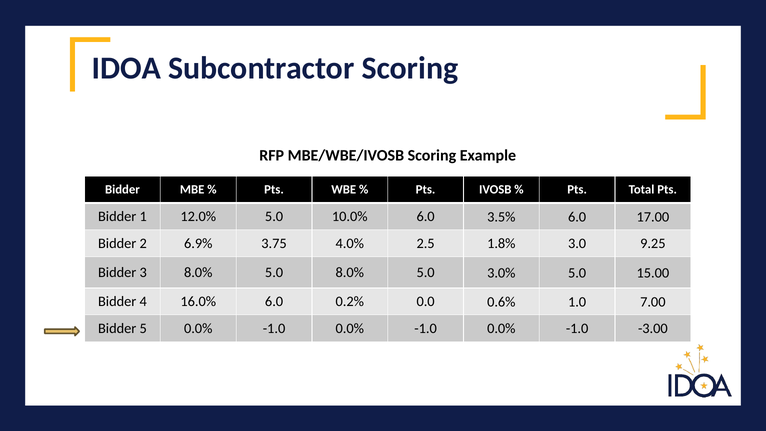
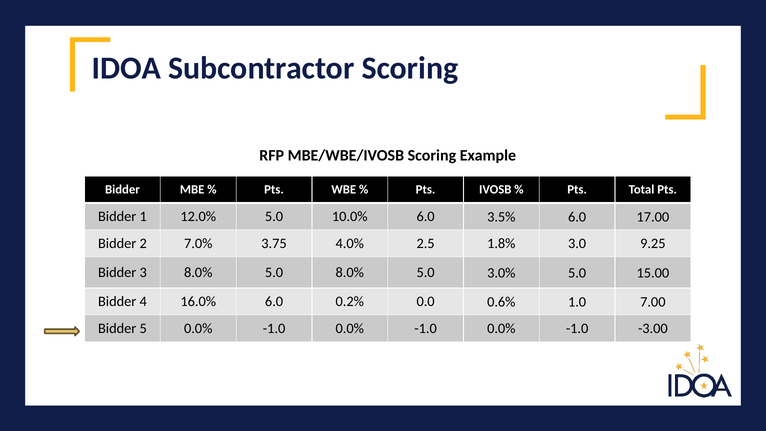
6.9%: 6.9% -> 7.0%
